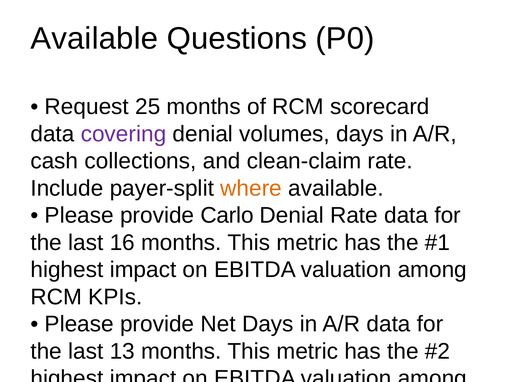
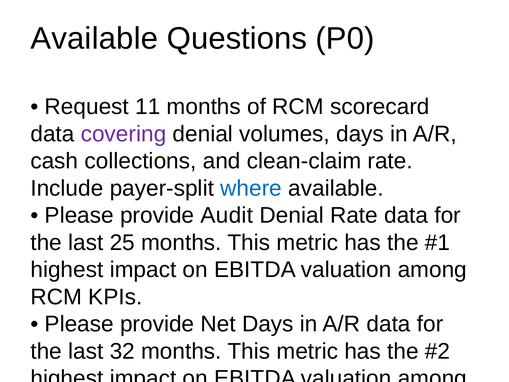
25: 25 -> 11
where colour: orange -> blue
Carlo: Carlo -> Audit
16: 16 -> 25
13: 13 -> 32
